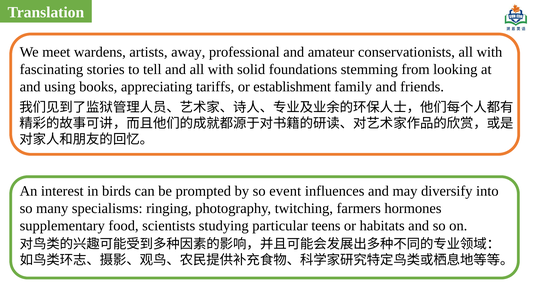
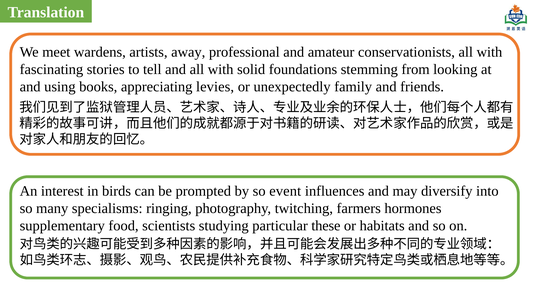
tariffs: tariffs -> levies
establishment: establishment -> unexpectedly
teens: teens -> these
